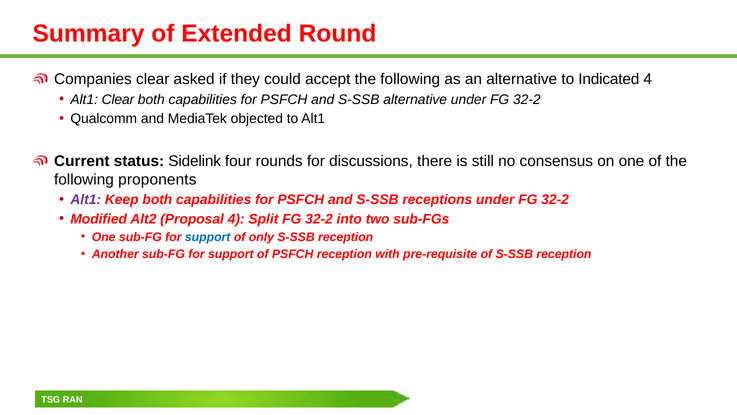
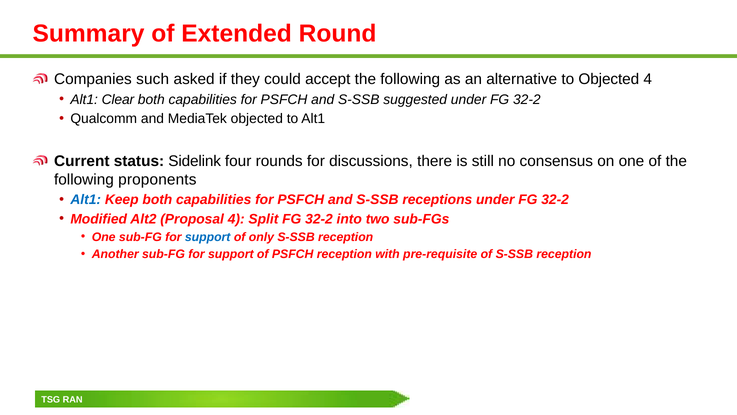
Companies clear: clear -> such
to Indicated: Indicated -> Objected
S-SSB alternative: alternative -> suggested
Alt1 at (86, 199) colour: purple -> blue
